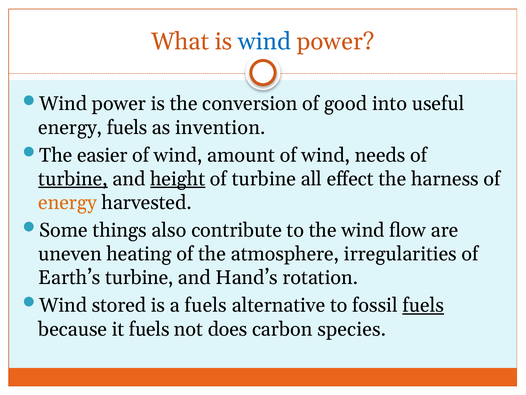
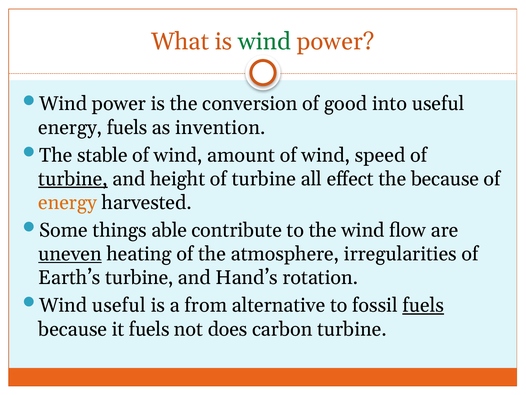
wind at (265, 41) colour: blue -> green
easier: easier -> stable
needs: needs -> speed
height underline: present -> none
the harness: harness -> because
also: also -> able
uneven underline: none -> present
Wind stored: stored -> useful
a fuels: fuels -> from
carbon species: species -> turbine
